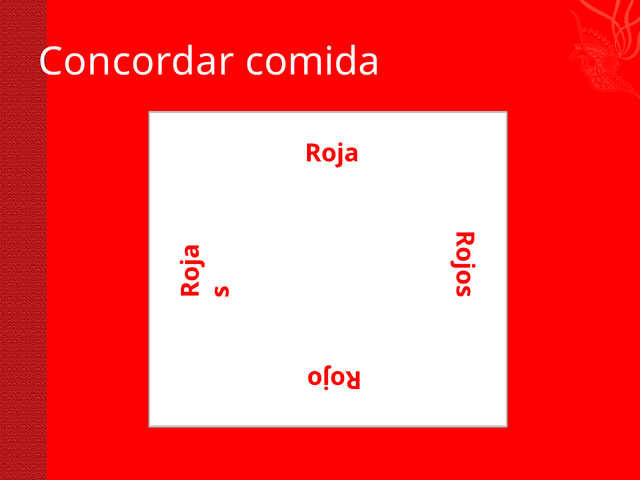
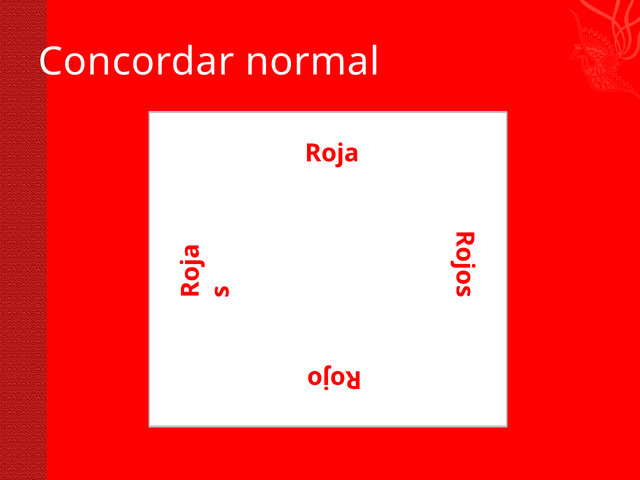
comida: comida -> normal
